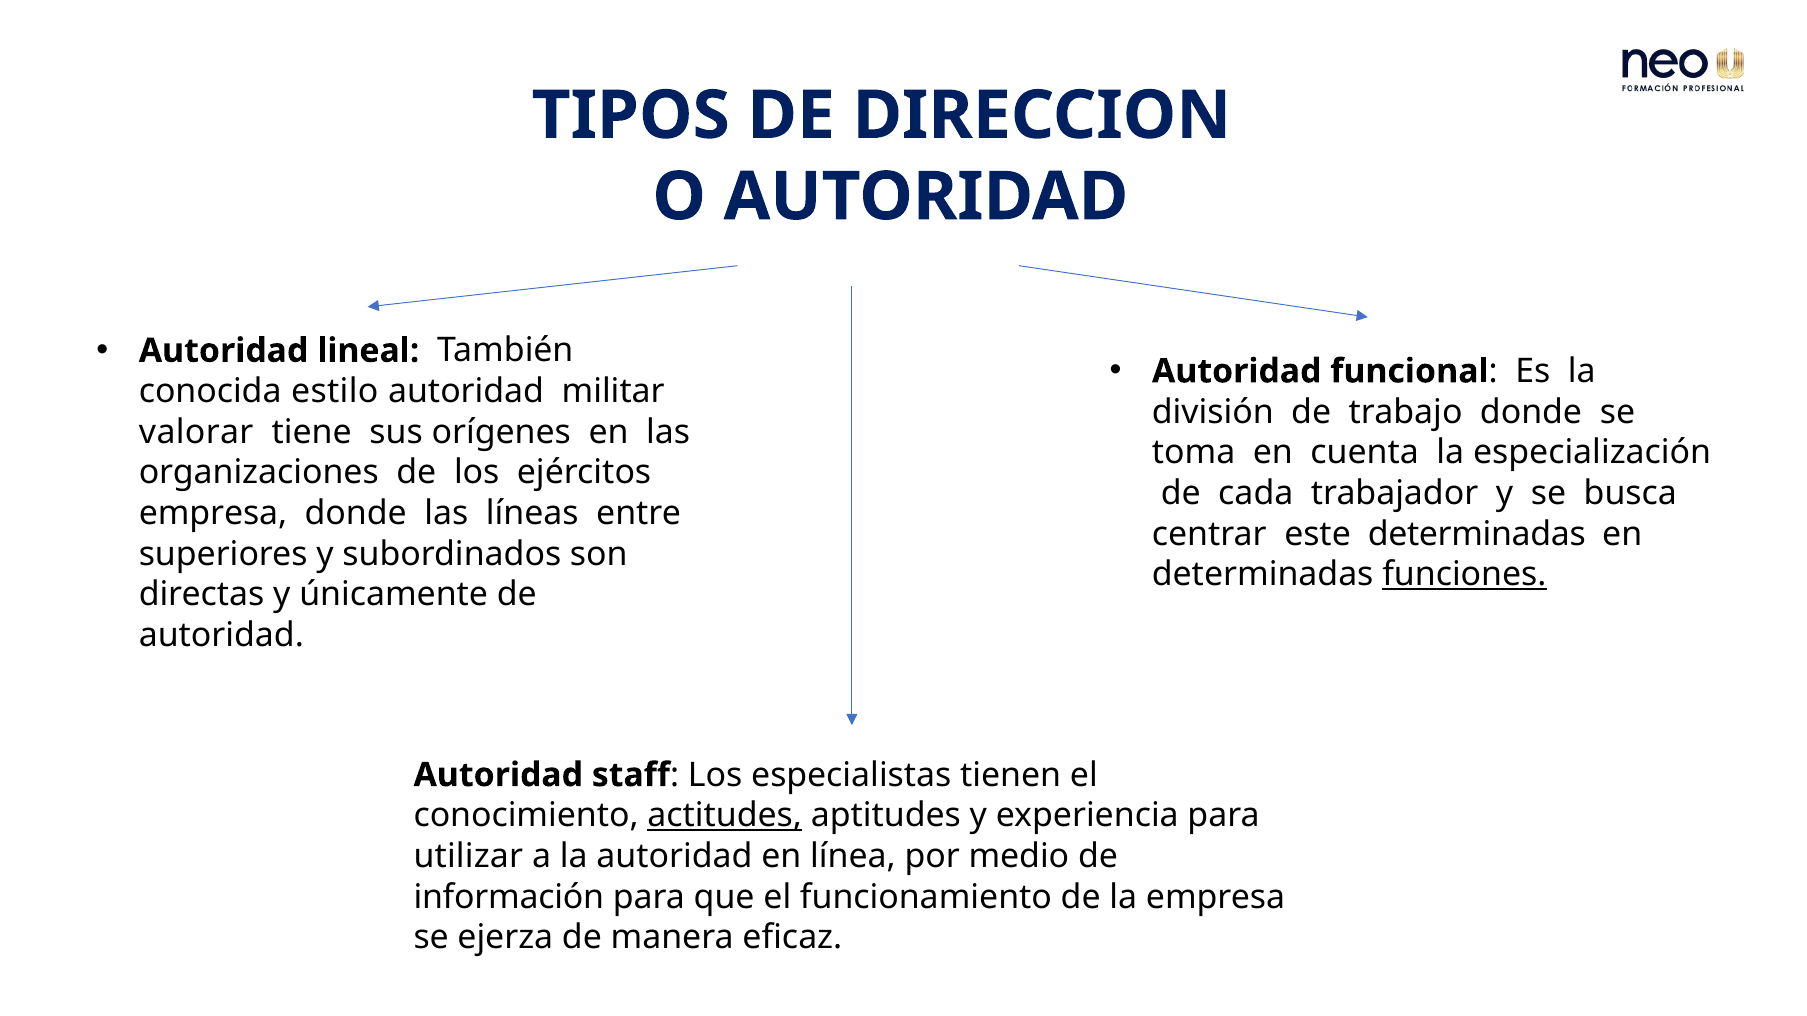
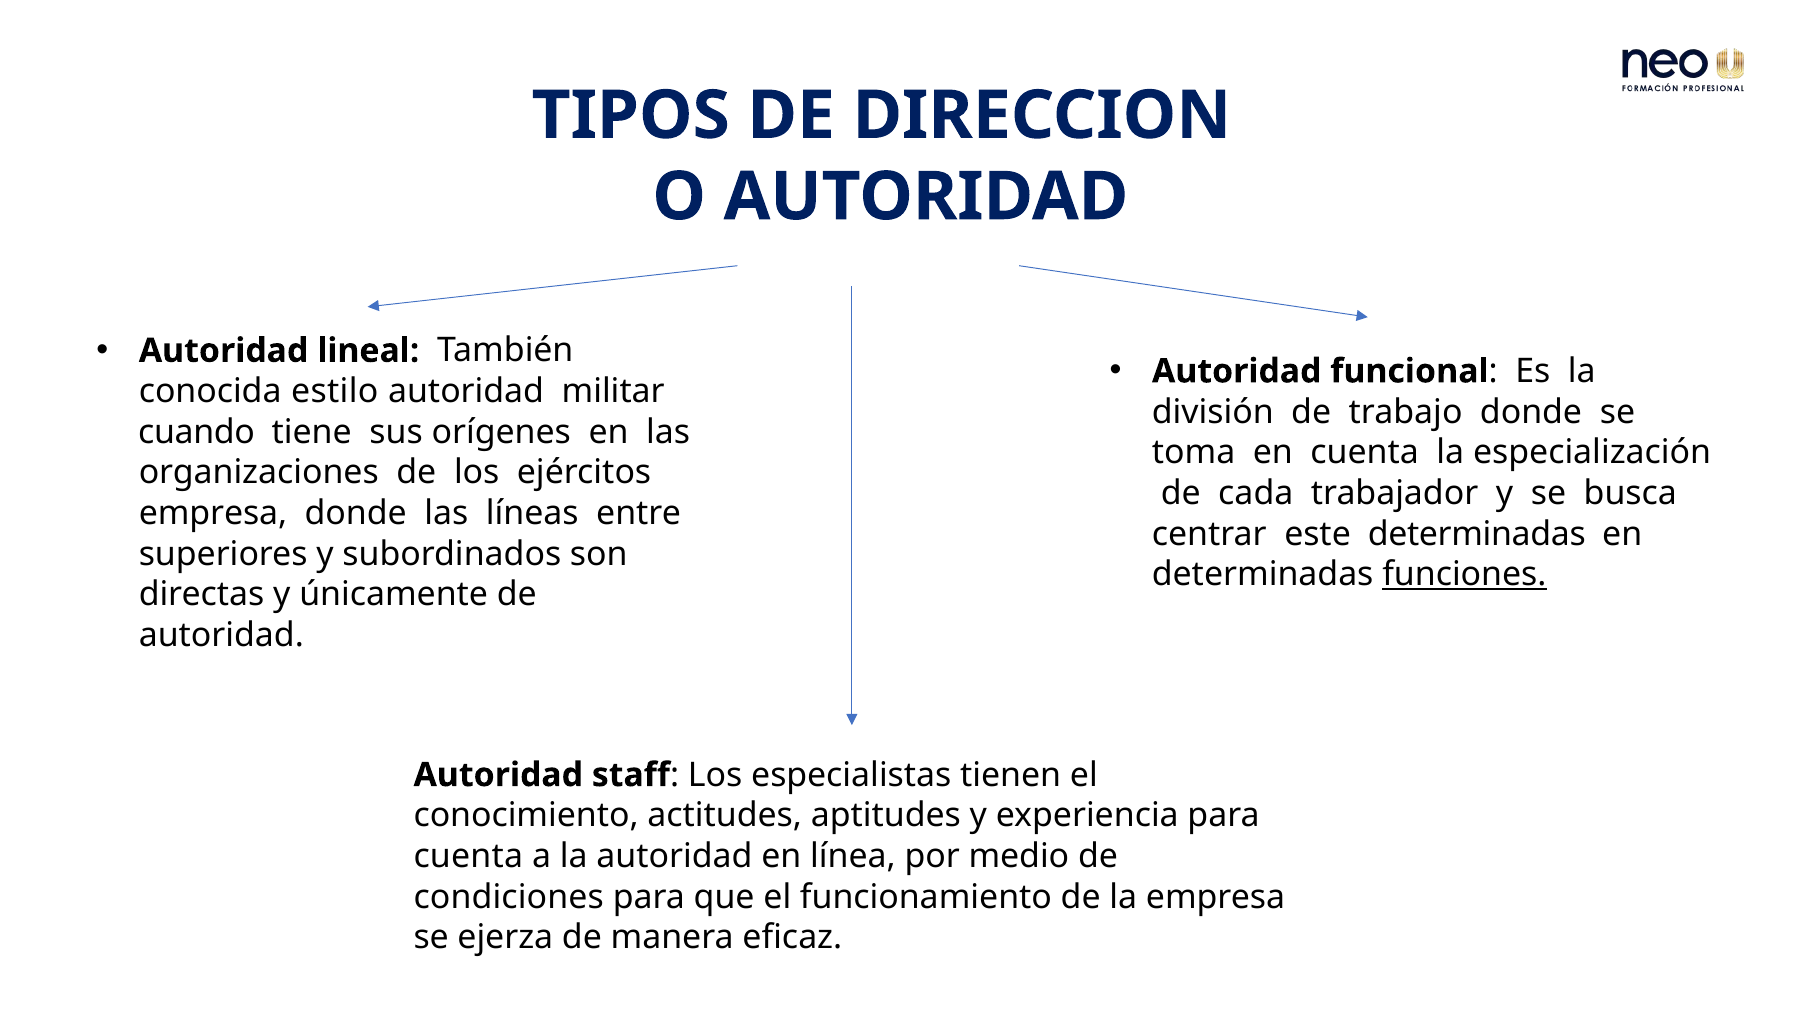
valorar: valorar -> cuando
actitudes underline: present -> none
utilizar at (468, 857): utilizar -> cuenta
información: información -> condiciones
